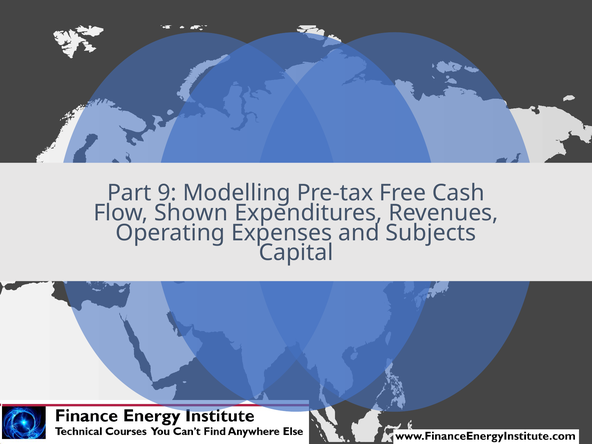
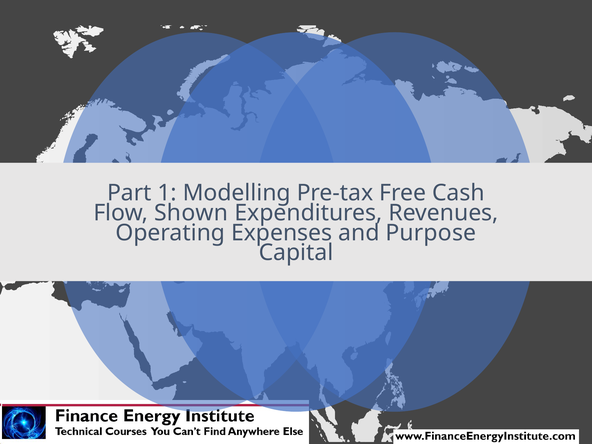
9: 9 -> 1
Subjects: Subjects -> Purpose
